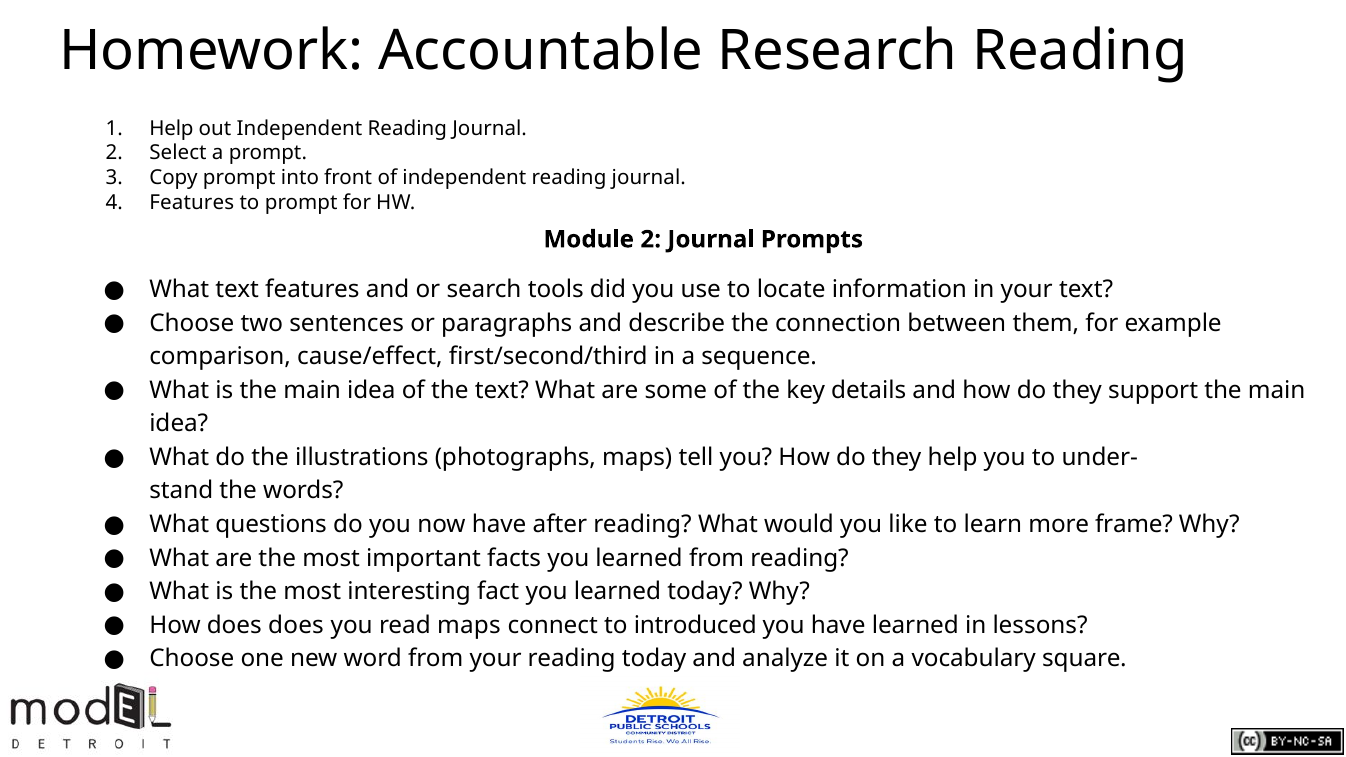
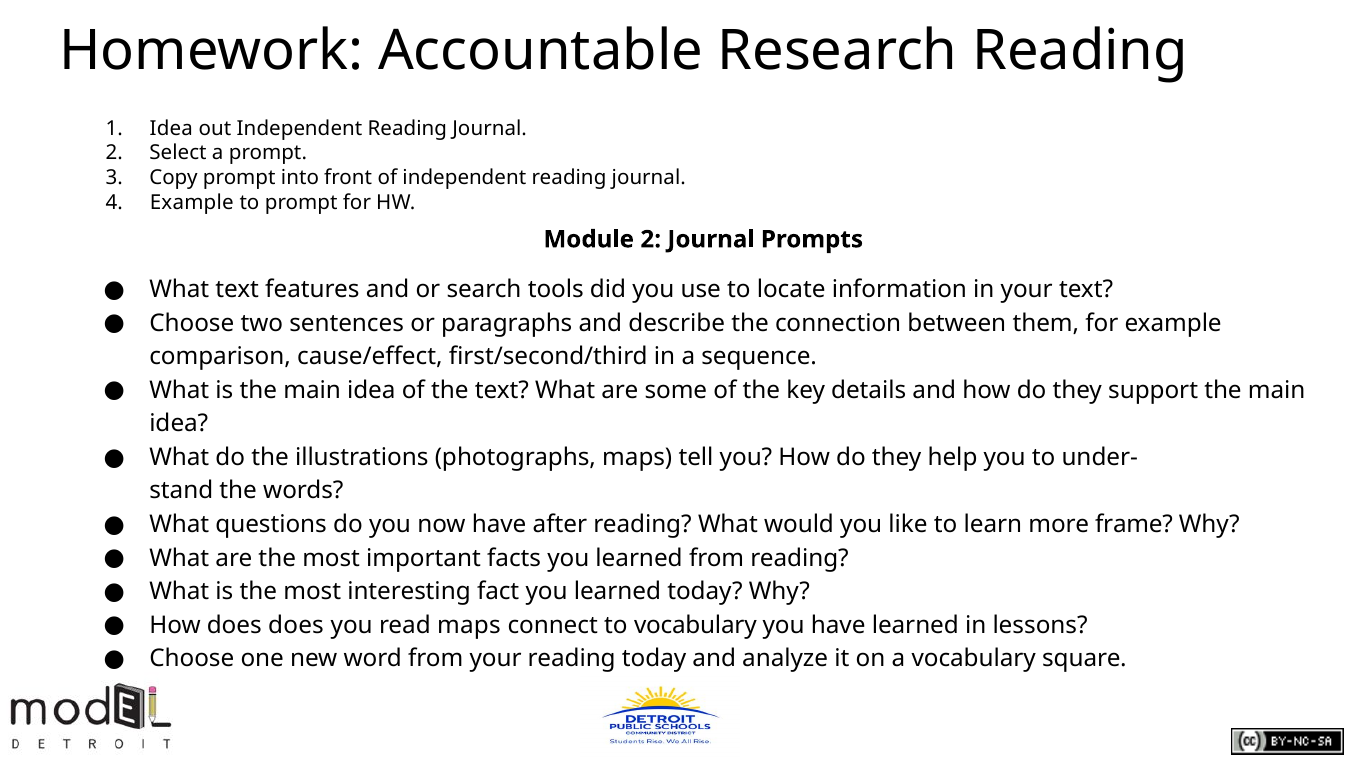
Help at (171, 128): Help -> Idea
Features at (192, 202): Features -> Example
to introduced: introduced -> vocabulary
